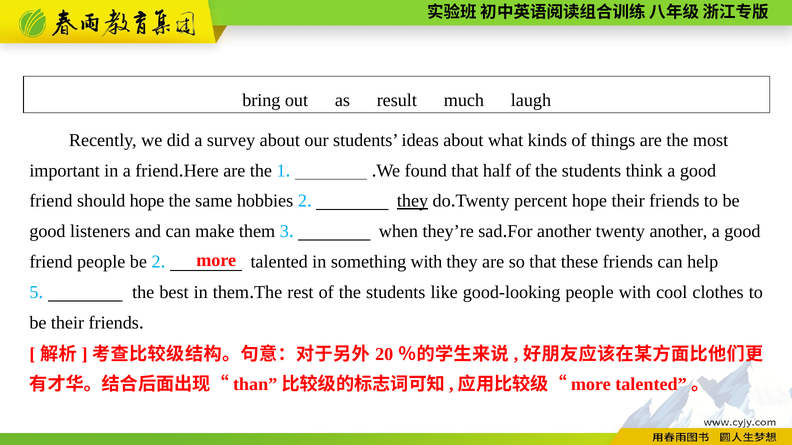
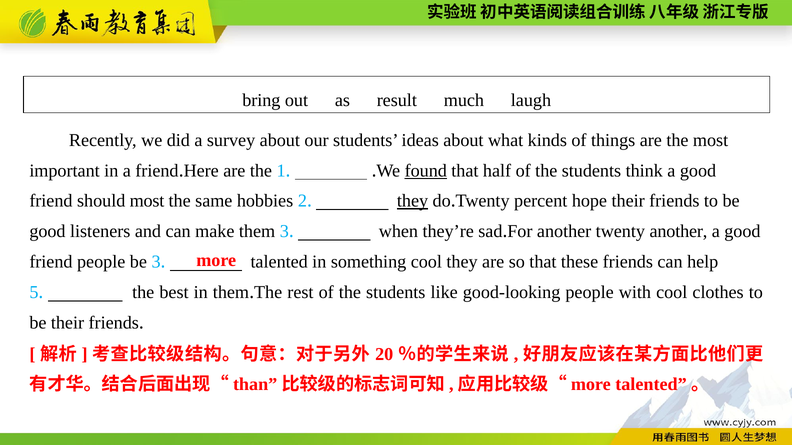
found underline: none -> present
should hope: hope -> most
be 2: 2 -> 3
something with: with -> cool
